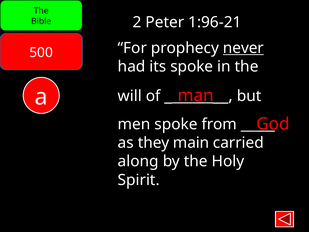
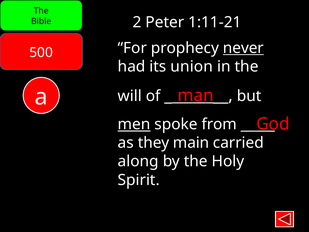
1:96-21: 1:96-21 -> 1:11-21
its spoke: spoke -> union
men underline: none -> present
